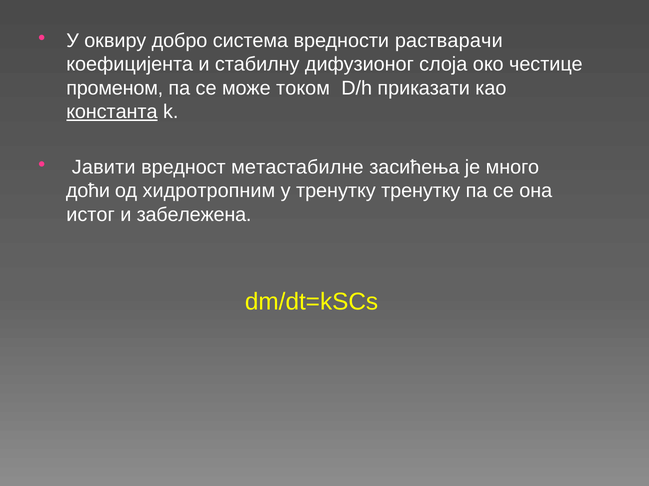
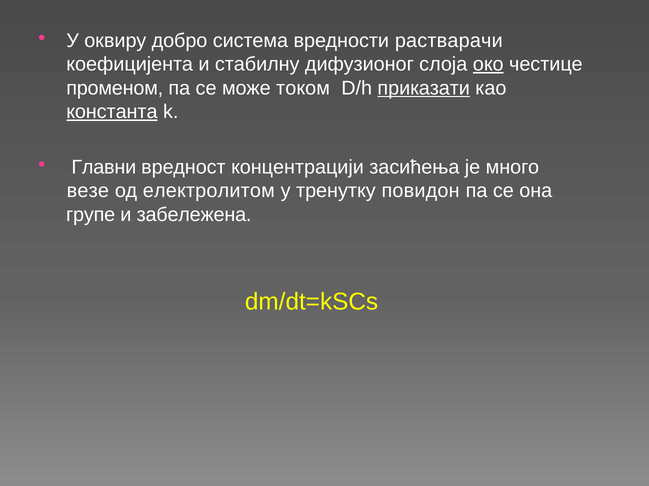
око underline: none -> present
приказати underline: none -> present
Јавити: Јавити -> Главни
метастабилне: метастабилне -> концентрацији
доћи: доћи -> везе
хидротропним: хидротропним -> електролитом
тренутку тренутку: тренутку -> повидон
истог: истог -> групе
